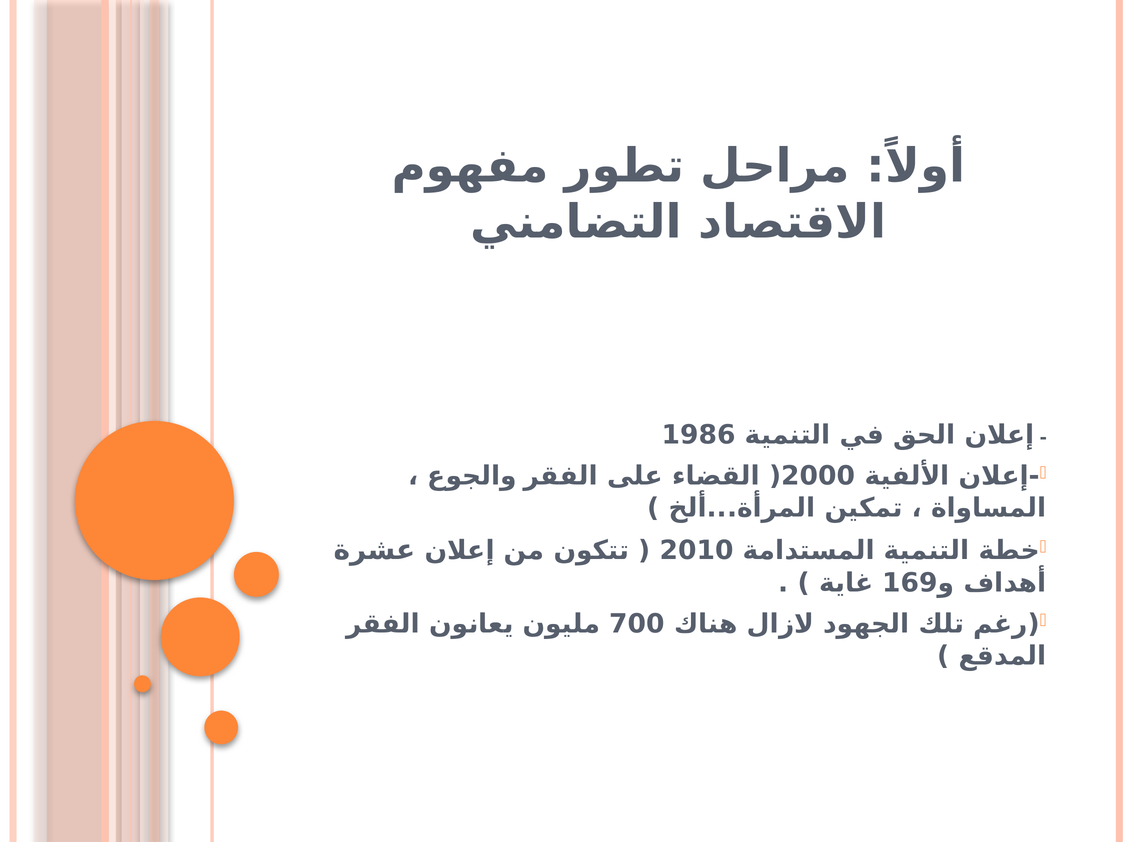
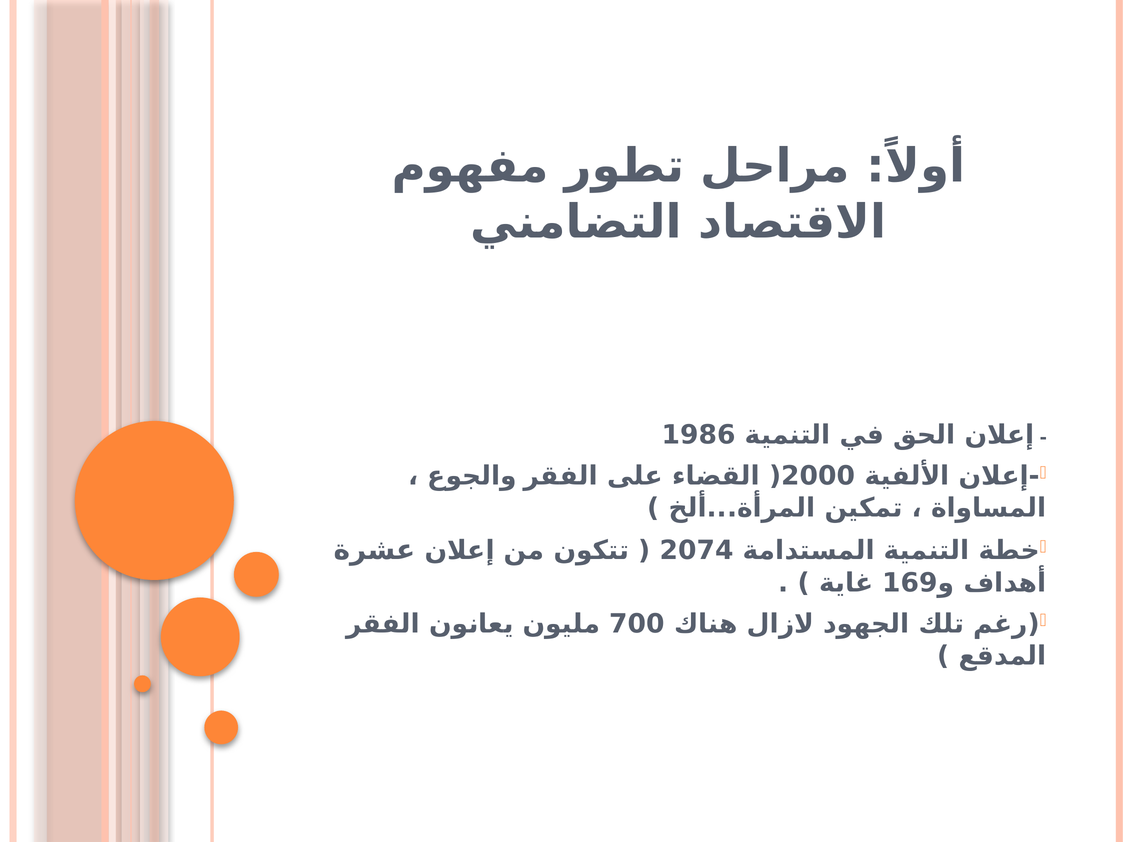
2010: 2010 -> 2074
